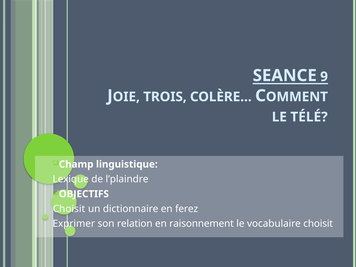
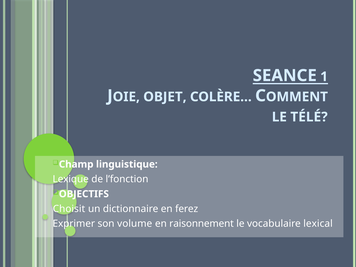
9: 9 -> 1
TROIS: TROIS -> OBJET
l’plaindre: l’plaindre -> l’fonction
relation: relation -> volume
vocabulaire choisit: choisit -> lexical
